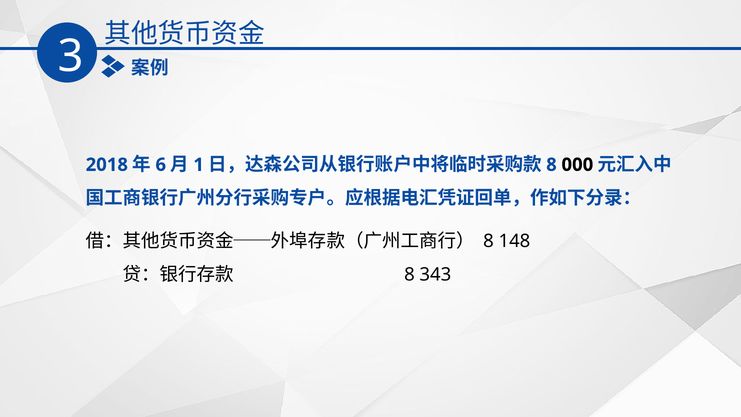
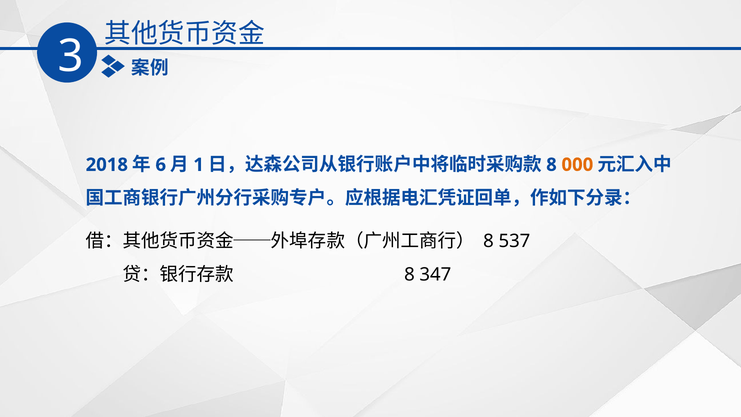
000 colour: black -> orange
148: 148 -> 537
343: 343 -> 347
